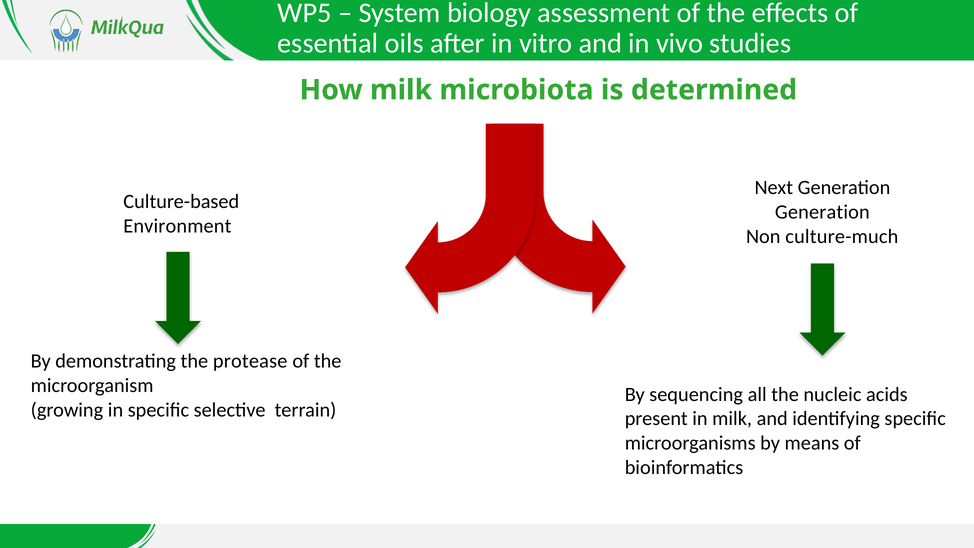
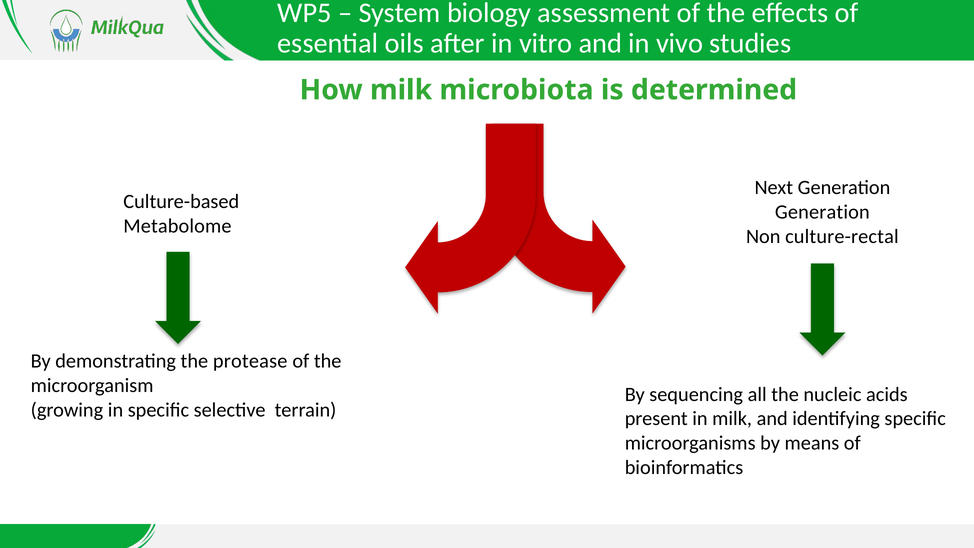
Environment: Environment -> Metabolome
culture-much: culture-much -> culture-rectal
